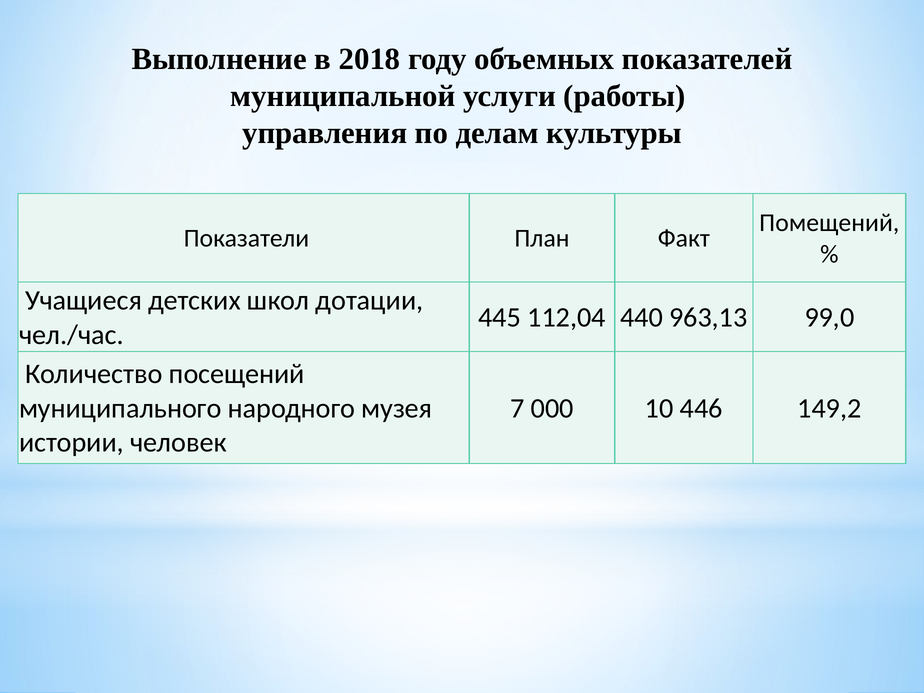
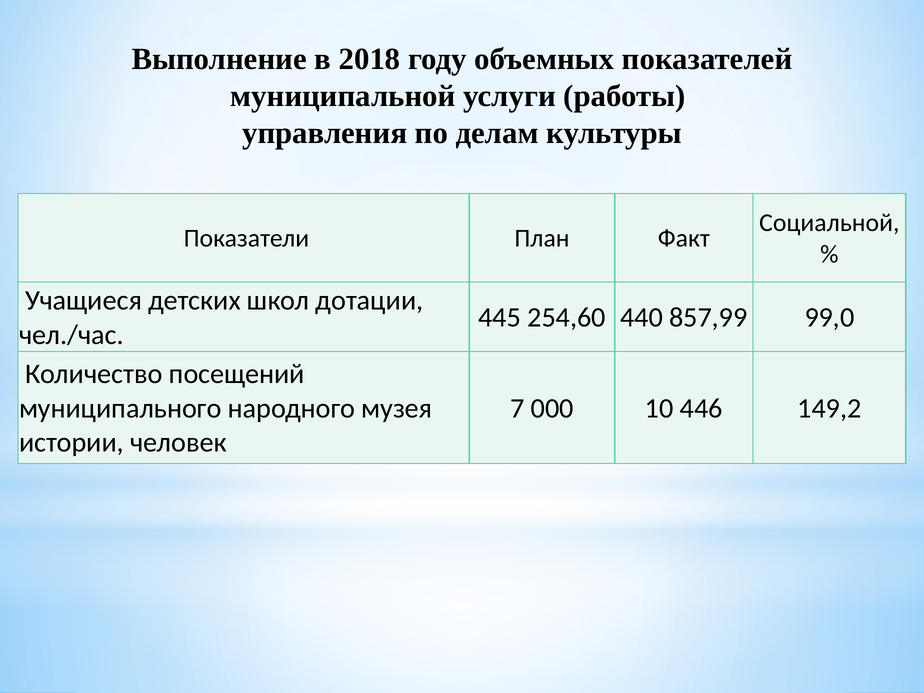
Помещений: Помещений -> Социальной
112,04: 112,04 -> 254,60
963,13: 963,13 -> 857,99
